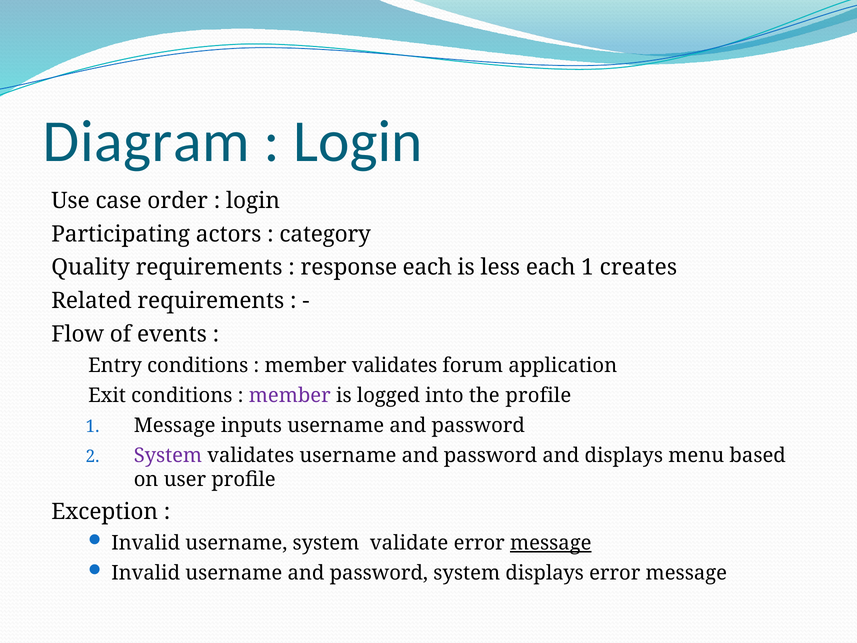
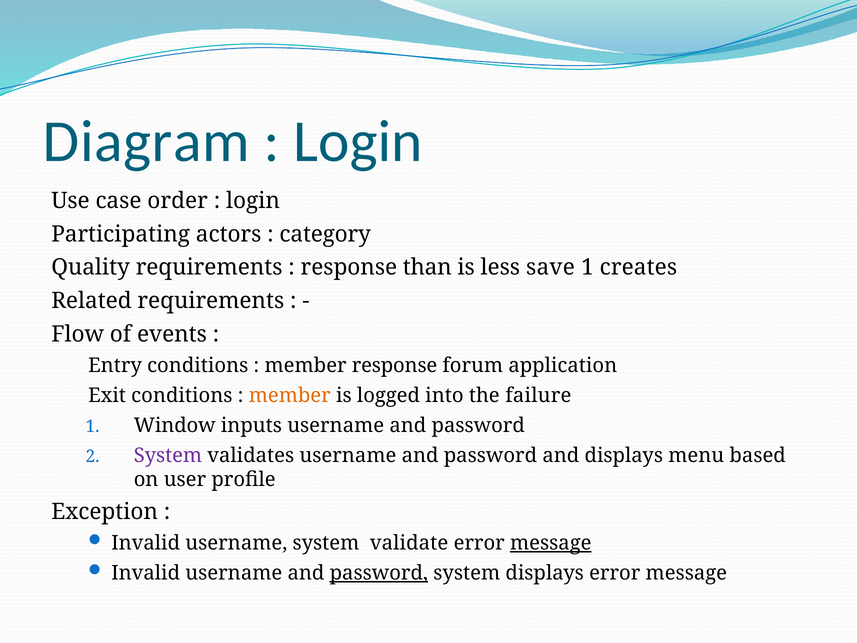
response each: each -> than
less each: each -> save
member validates: validates -> response
member at (290, 395) colour: purple -> orange
the profile: profile -> failure
1 Message: Message -> Window
password at (379, 573) underline: none -> present
